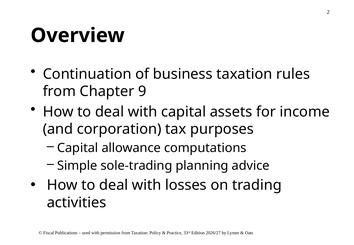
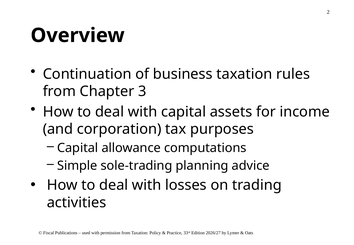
9: 9 -> 3
